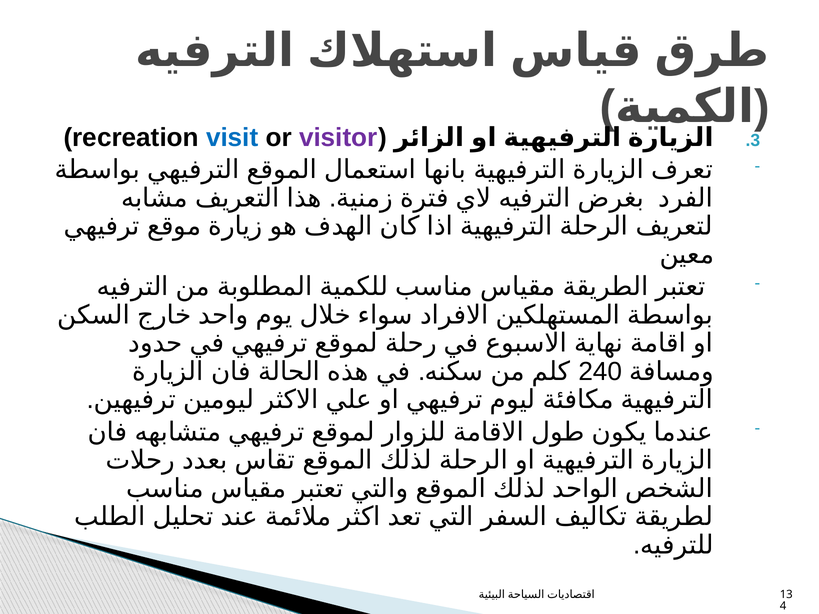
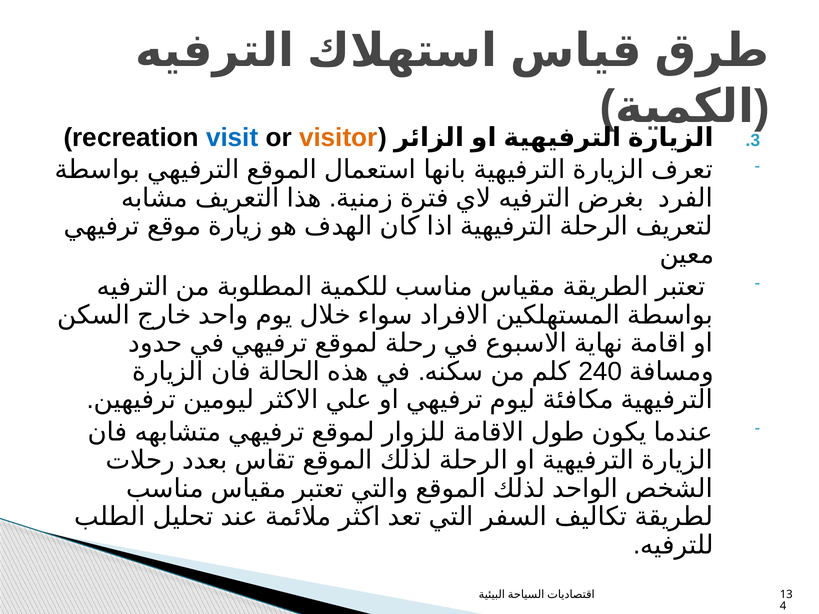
visitor colour: purple -> orange
